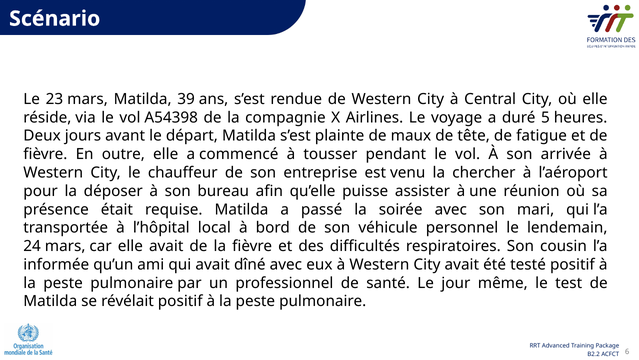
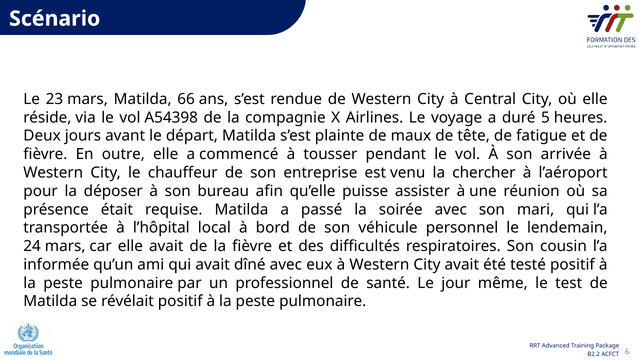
39: 39 -> 66
